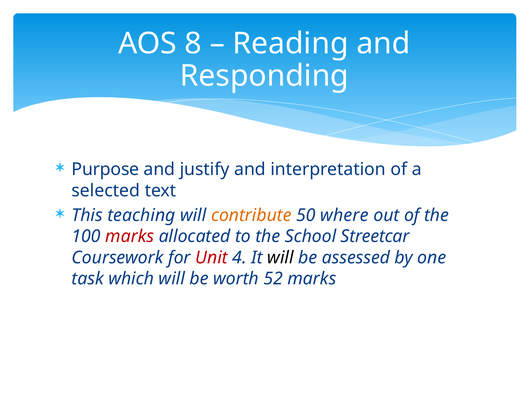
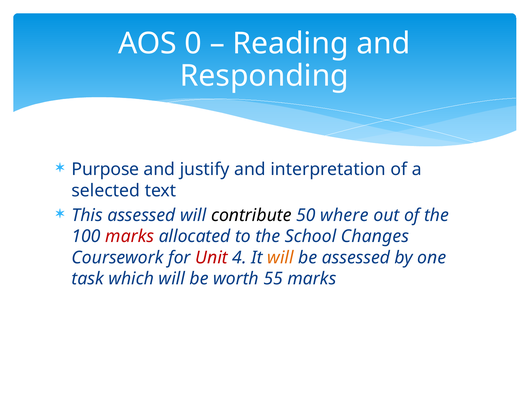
8: 8 -> 0
This teaching: teaching -> assessed
contribute colour: orange -> black
Streetcar: Streetcar -> Changes
will at (280, 257) colour: black -> orange
52: 52 -> 55
